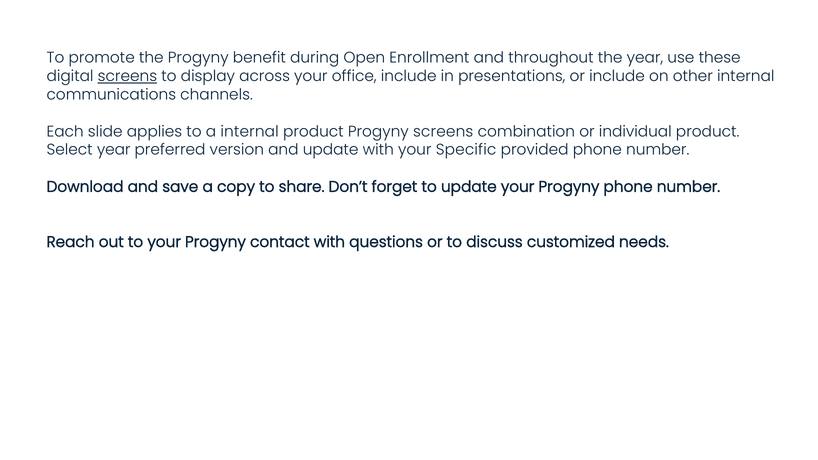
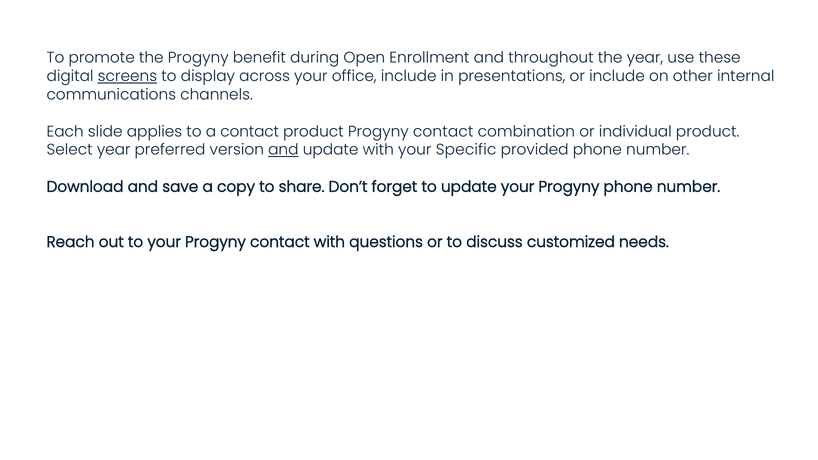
a internal: internal -> contact
product Progyny screens: screens -> contact
and at (283, 150) underline: none -> present
